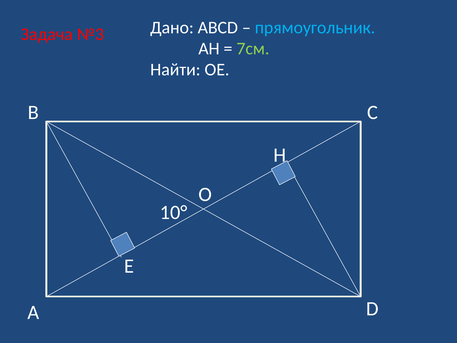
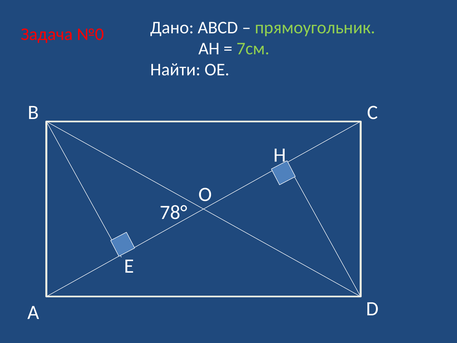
№3: №3 -> №0
прямоугольник colour: light blue -> light green
10°: 10° -> 78°
